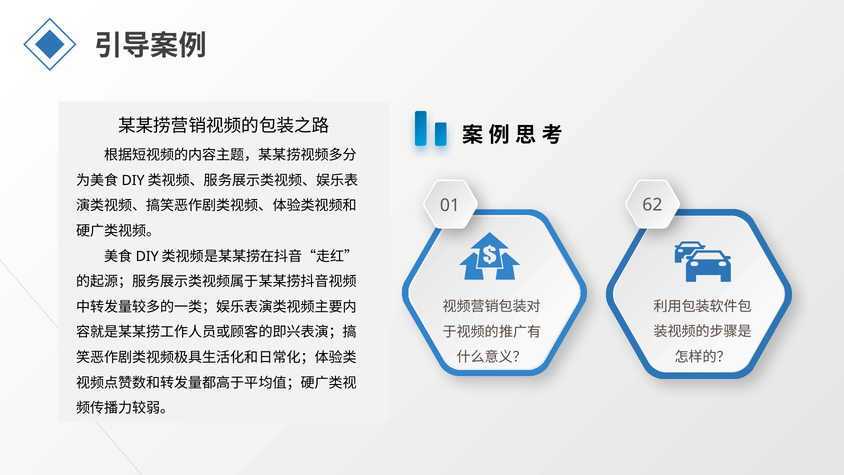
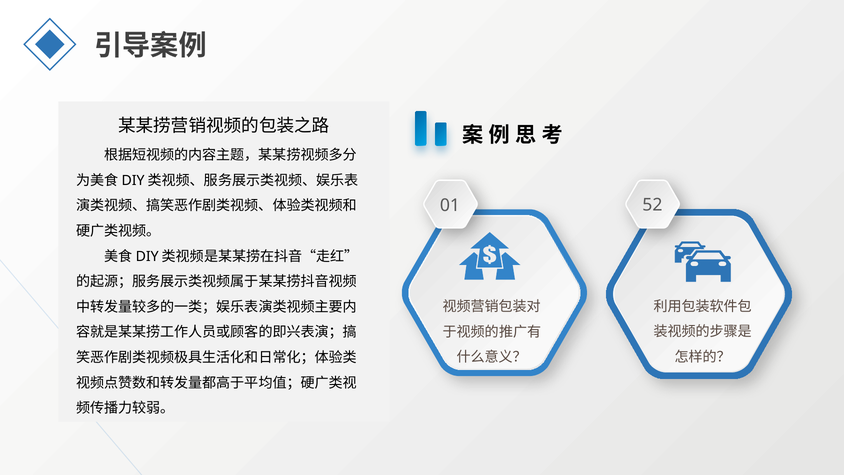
62: 62 -> 52
